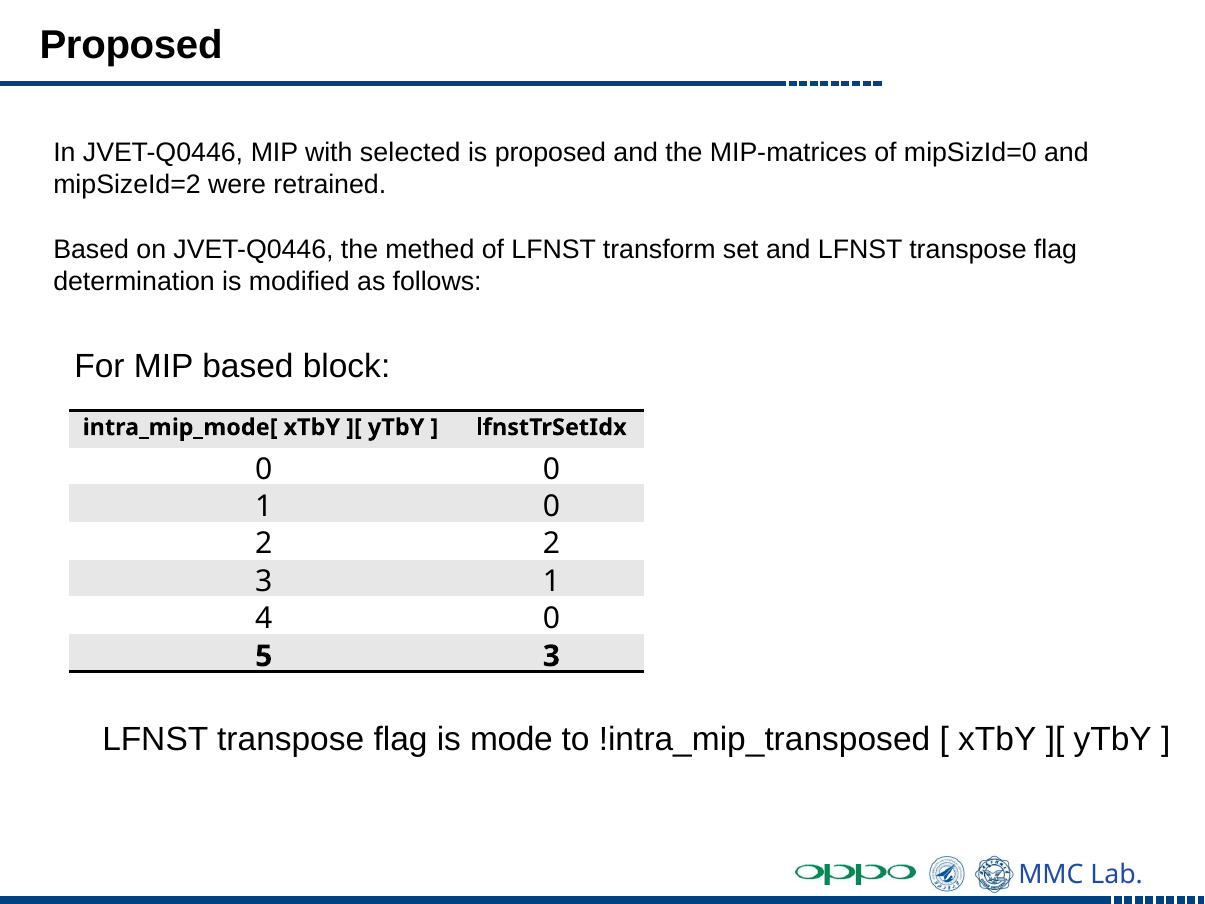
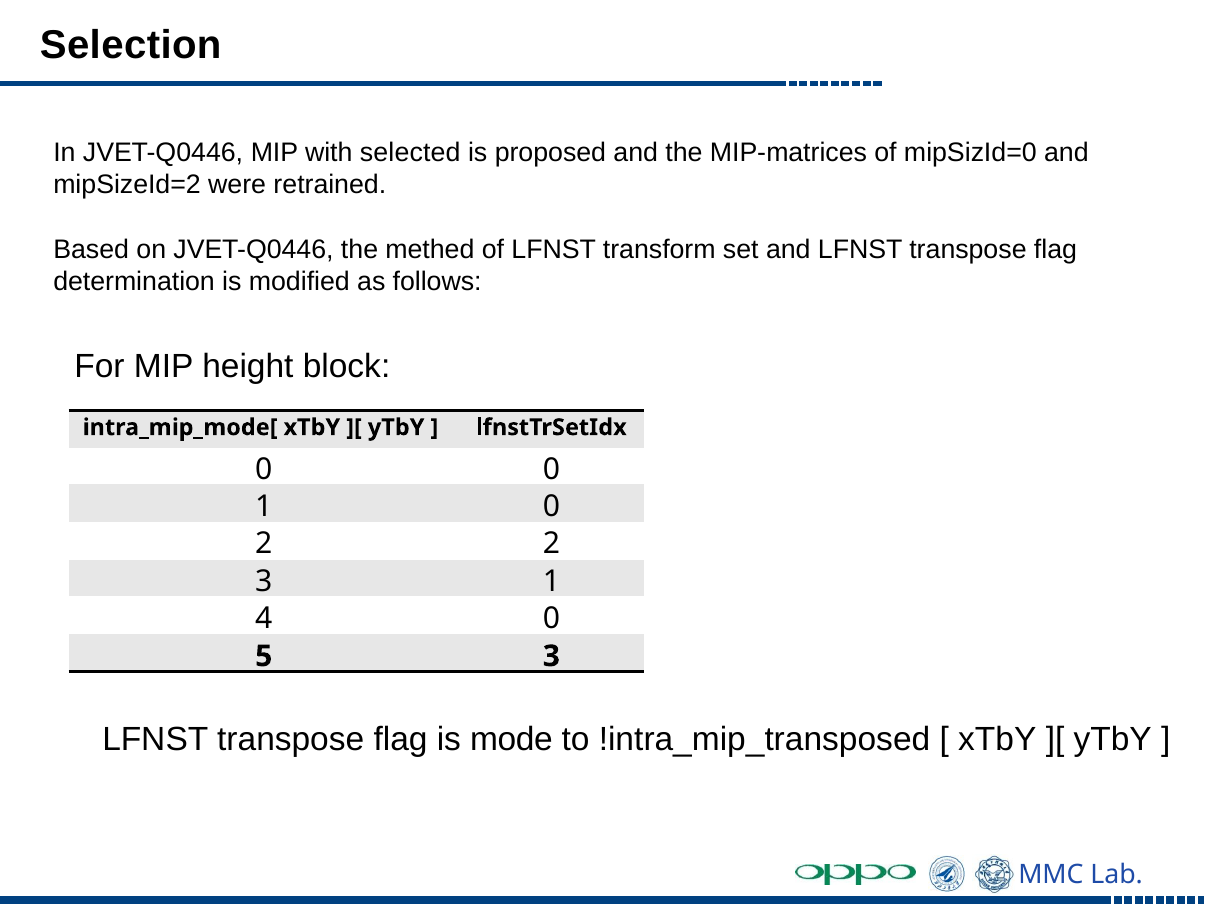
Proposed at (131, 45): Proposed -> Selection
MIP based: based -> height
